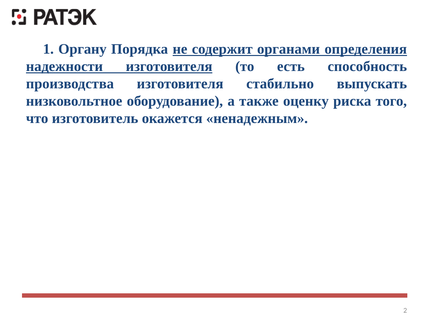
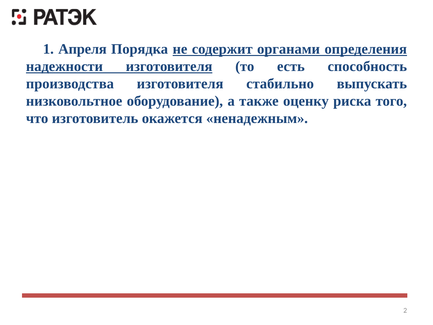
Органу: Органу -> Апреля
